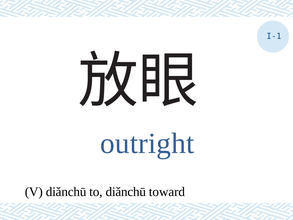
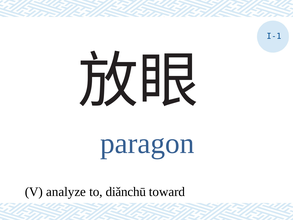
outright: outright -> paragon
V diǎnchū: diǎnchū -> analyze
